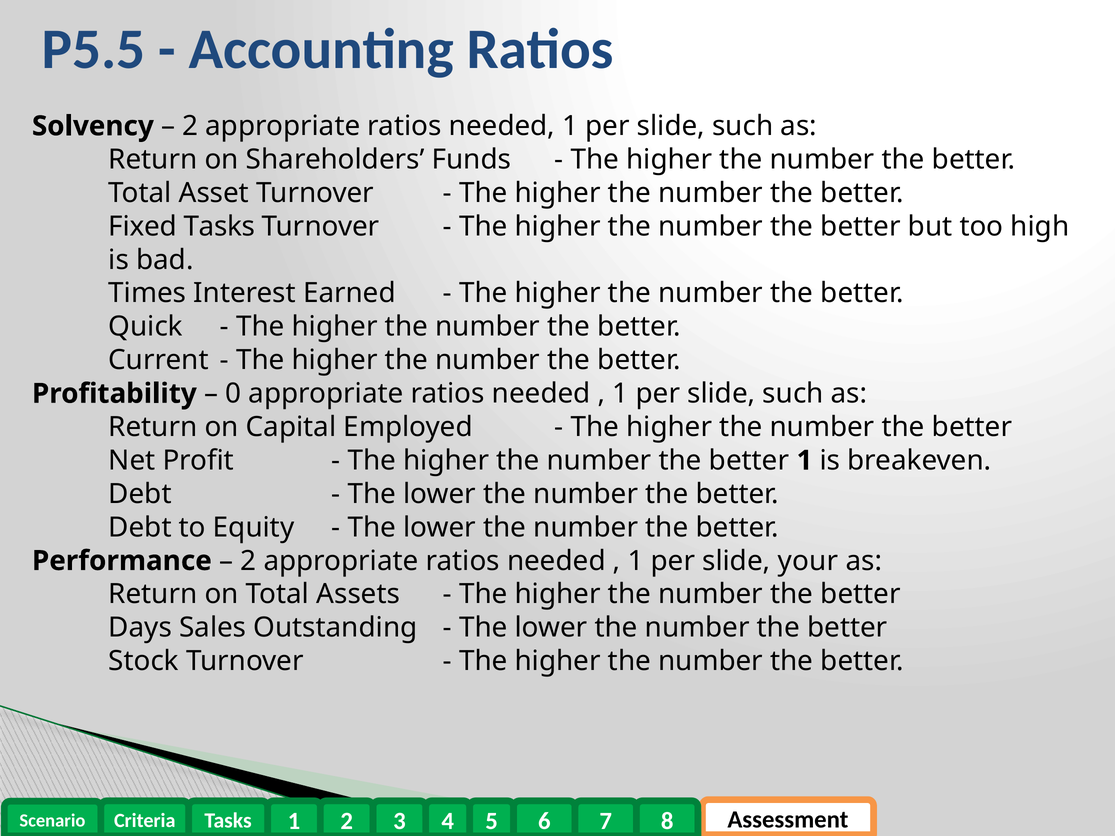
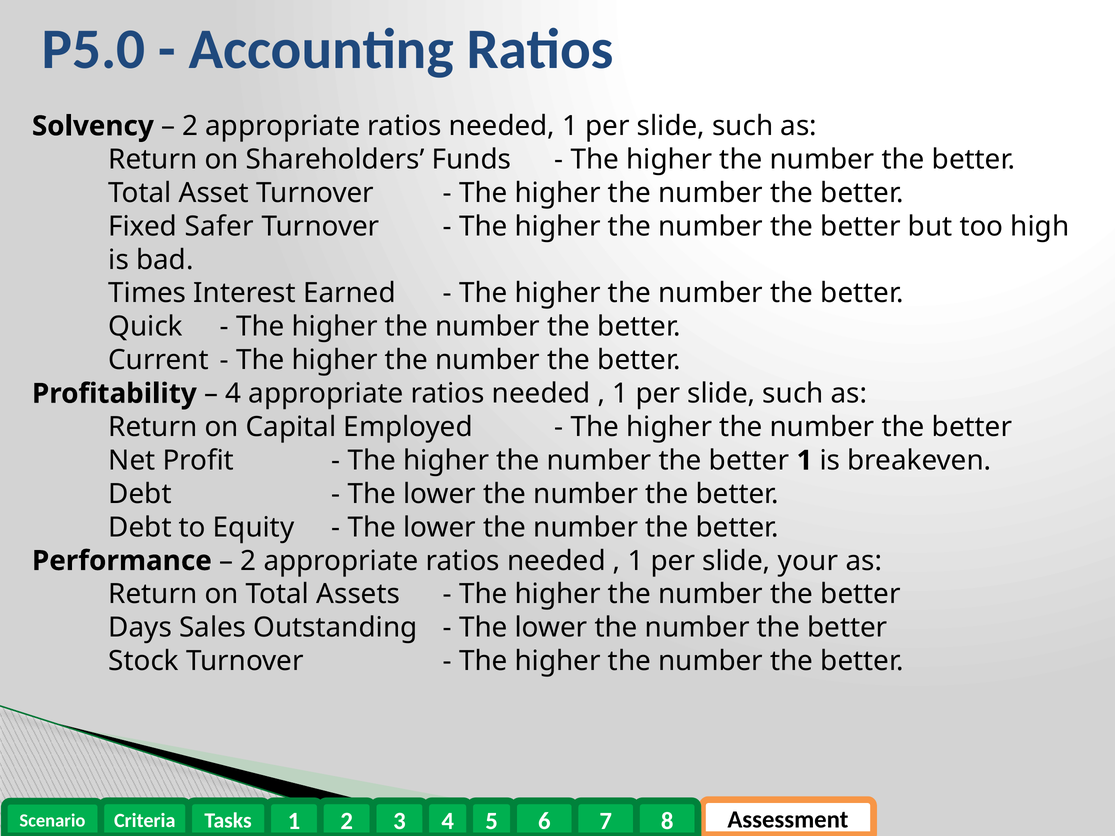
P5.5: P5.5 -> P5.0
Fixed Tasks: Tasks -> Safer
0 at (233, 394): 0 -> 4
